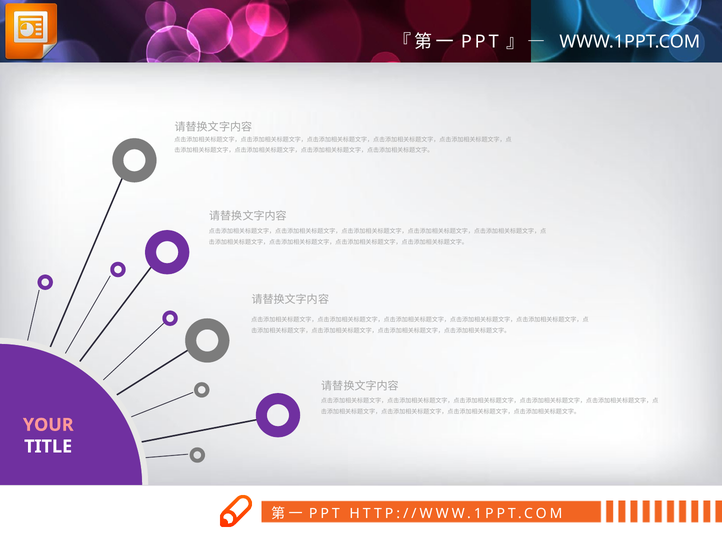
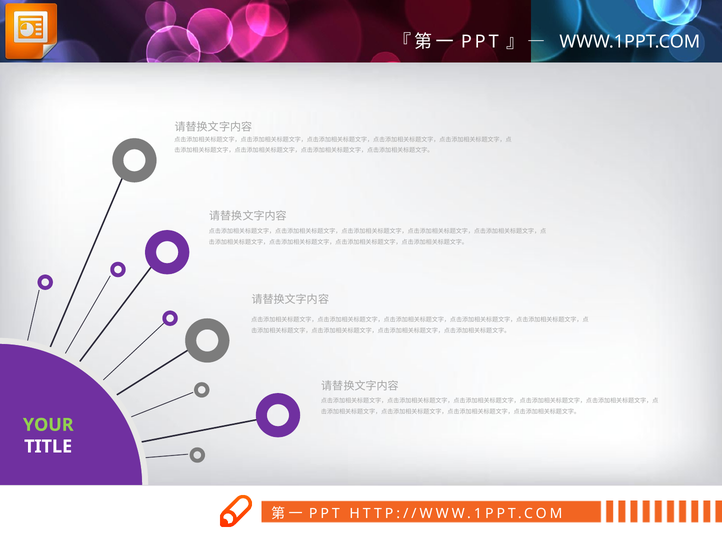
YOUR colour: pink -> light green
